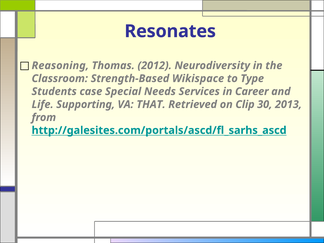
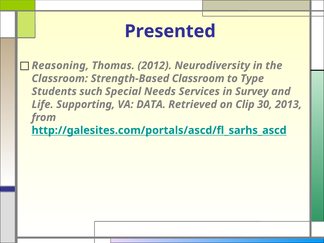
Resonates: Resonates -> Presented
Strength-Based Wikispace: Wikispace -> Classroom
case: case -> such
Career: Career -> Survey
THAT: THAT -> DATA
